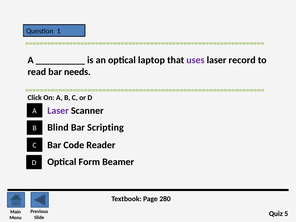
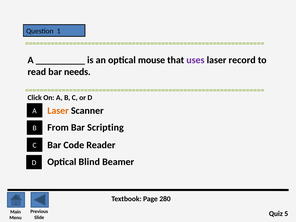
laptop: laptop -> mouse
Laser at (58, 111) colour: purple -> orange
Blind: Blind -> From
Form: Form -> Blind
